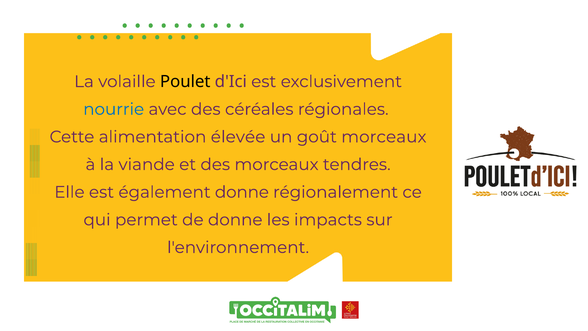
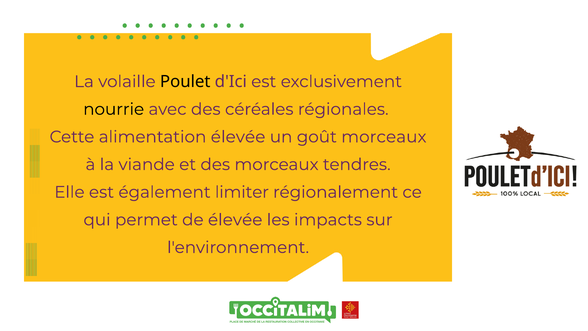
nourrie colour: blue -> black
également donne: donne -> limiter
de donne: donne -> élevée
